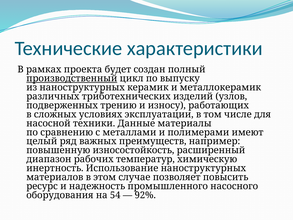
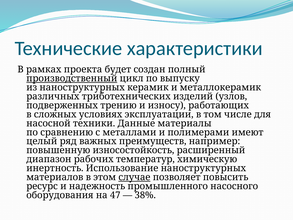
случае underline: none -> present
54: 54 -> 47
92%: 92% -> 38%
